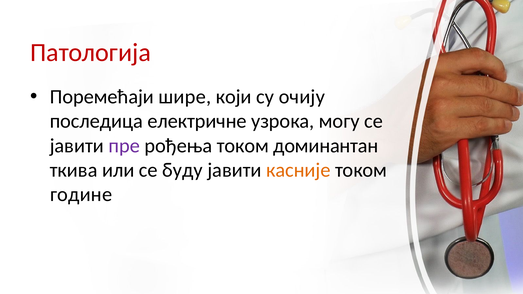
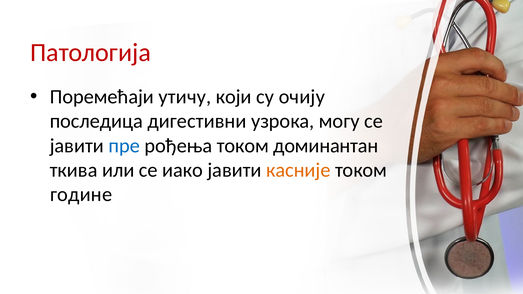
шире: шире -> утичу
електричне: електричне -> дигестивни
пре colour: purple -> blue
буду: буду -> иако
